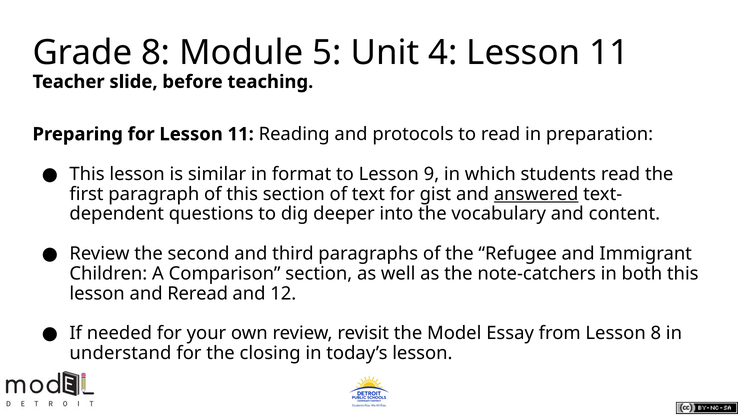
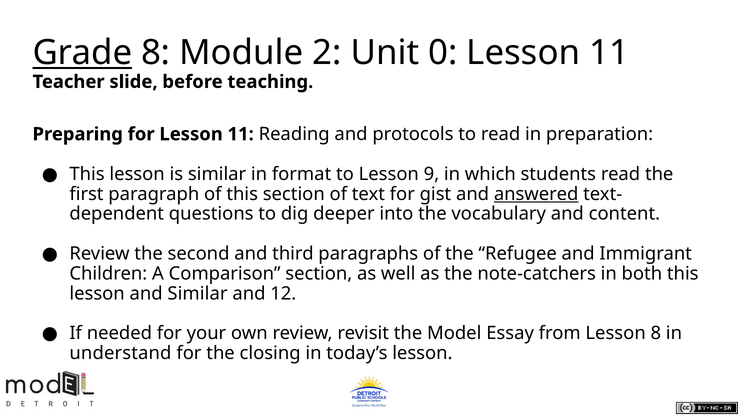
Grade underline: none -> present
5: 5 -> 2
4: 4 -> 0
and Reread: Reread -> Similar
